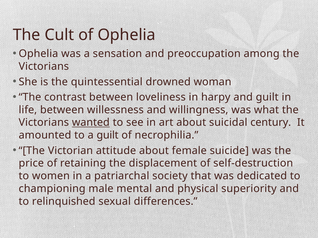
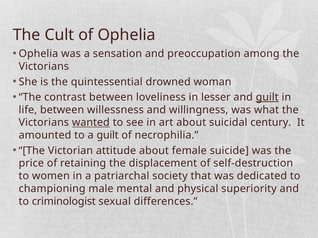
harpy: harpy -> lesser
guilt at (267, 97) underline: none -> present
relinquished: relinquished -> criminologist
